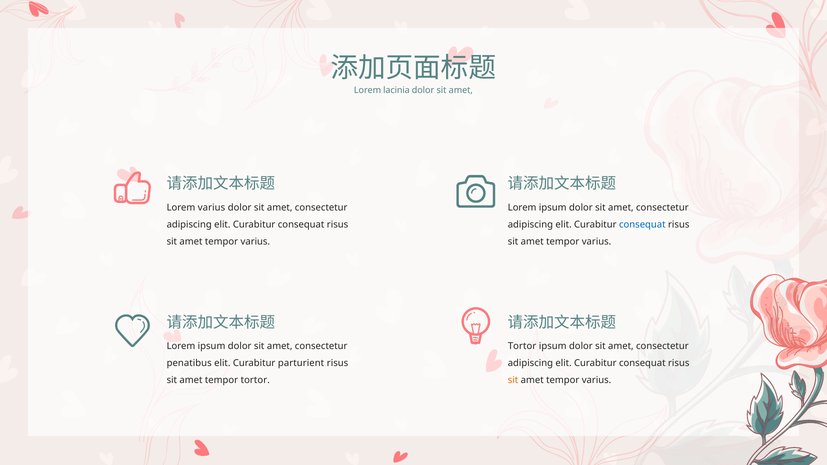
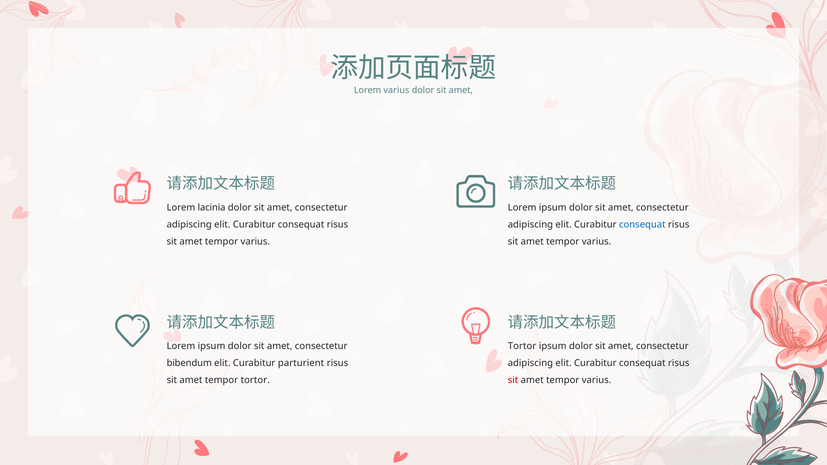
Lorem lacinia: lacinia -> varius
Lorem varius: varius -> lacinia
penatibus: penatibus -> bibendum
sit at (513, 380) colour: orange -> red
